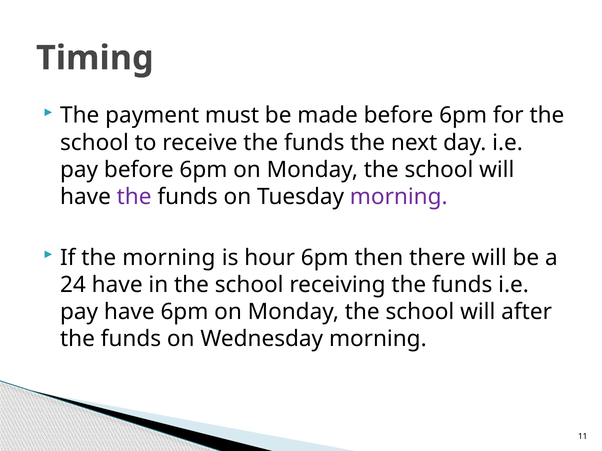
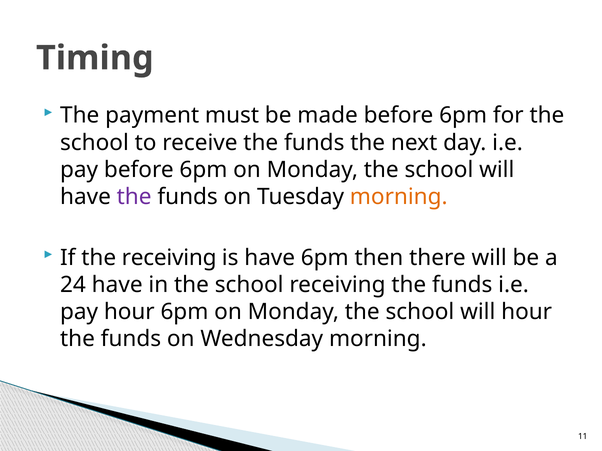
morning at (399, 197) colour: purple -> orange
the morning: morning -> receiving
is hour: hour -> have
pay have: have -> hour
will after: after -> hour
